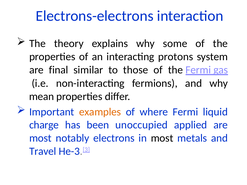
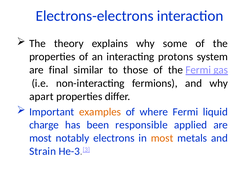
mean: mean -> apart
unoccupied: unoccupied -> responsible
most at (162, 138) colour: black -> orange
Travel: Travel -> Strain
